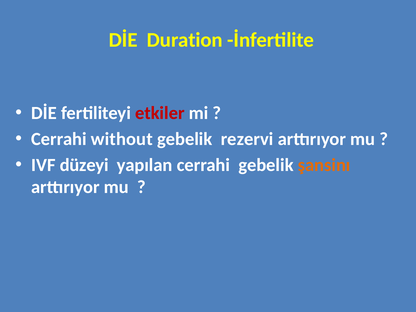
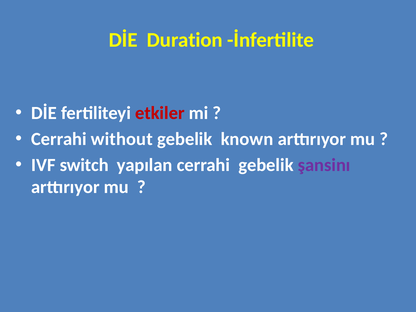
rezervi: rezervi -> known
düzeyi: düzeyi -> switch
şansinı colour: orange -> purple
